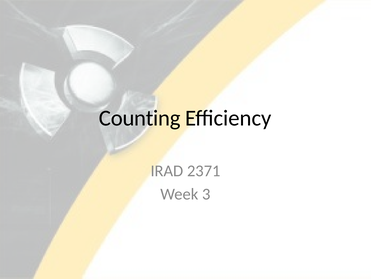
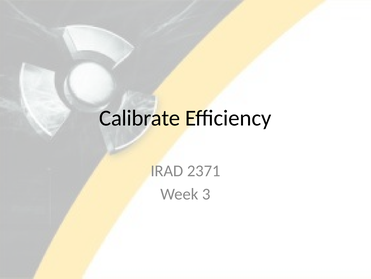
Counting: Counting -> Calibrate
